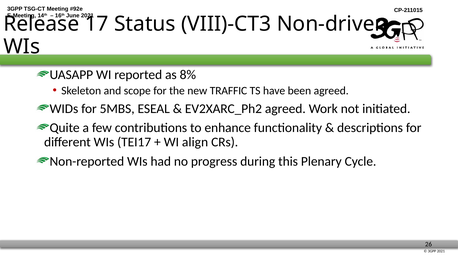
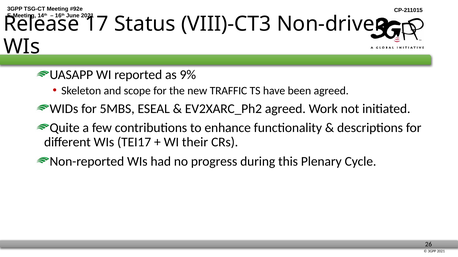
8%: 8% -> 9%
align: align -> their
